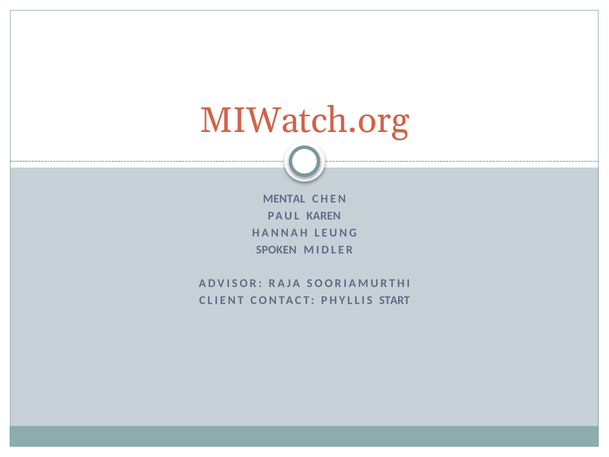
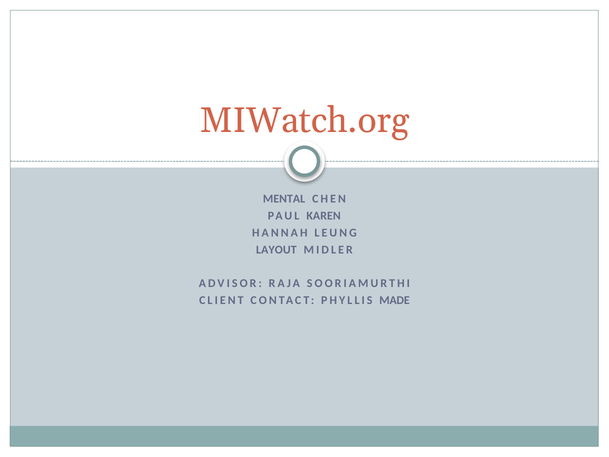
SPOKEN: SPOKEN -> LAYOUT
START: START -> MADE
